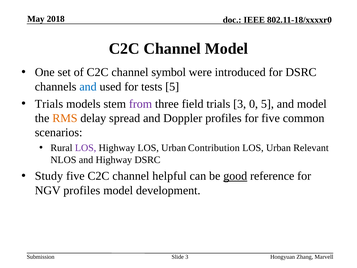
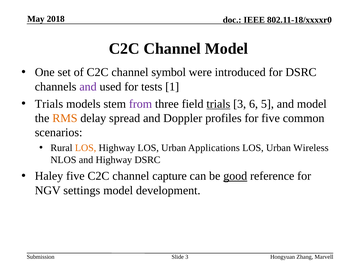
and at (88, 87) colour: blue -> purple
tests 5: 5 -> 1
trials at (218, 104) underline: none -> present
0: 0 -> 6
LOS at (86, 148) colour: purple -> orange
Contribution: Contribution -> Applications
Relevant: Relevant -> Wireless
Study: Study -> Haley
helpful: helpful -> capture
NGV profiles: profiles -> settings
